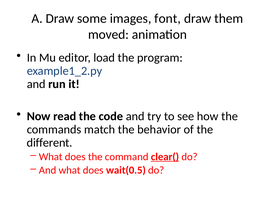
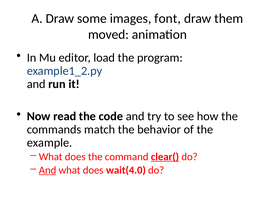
different: different -> example
And at (48, 170) underline: none -> present
wait(0.5: wait(0.5 -> wait(4.0
